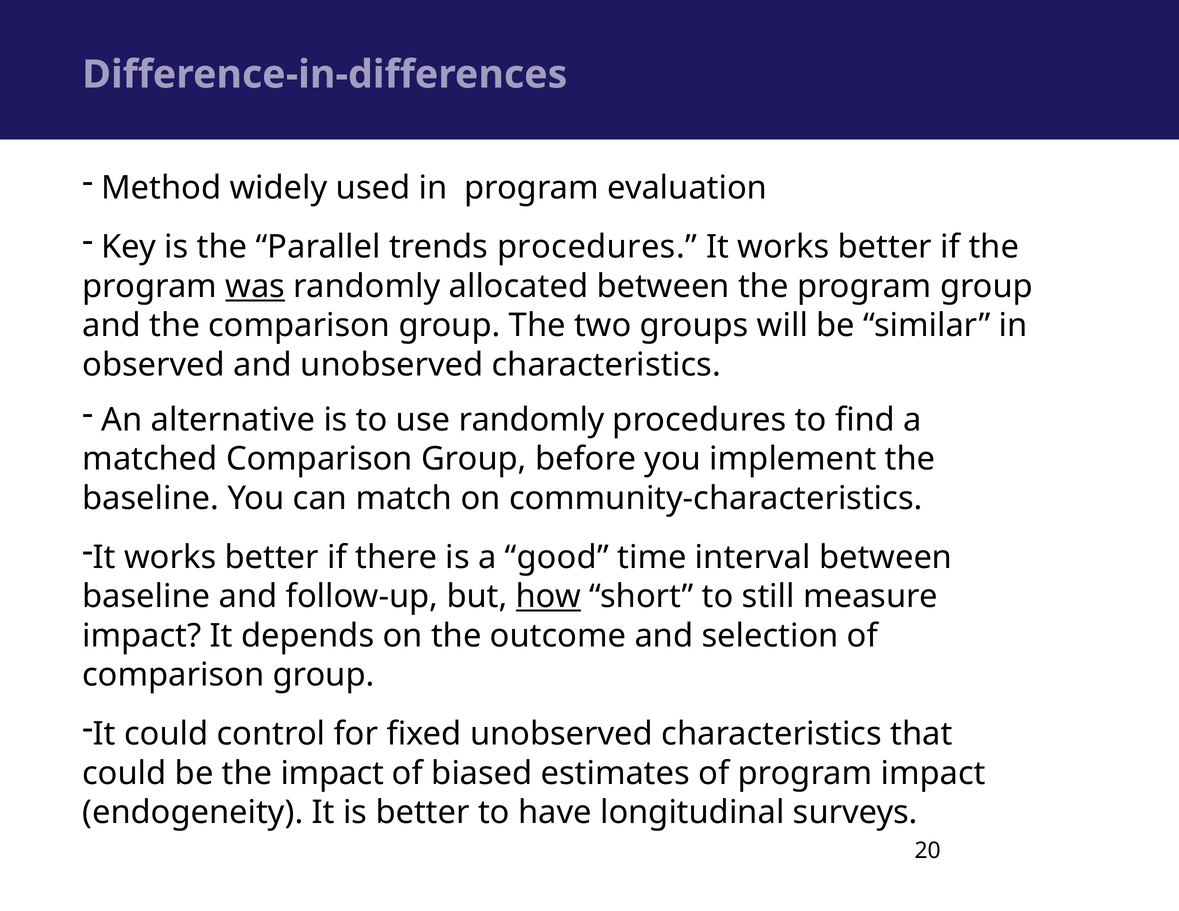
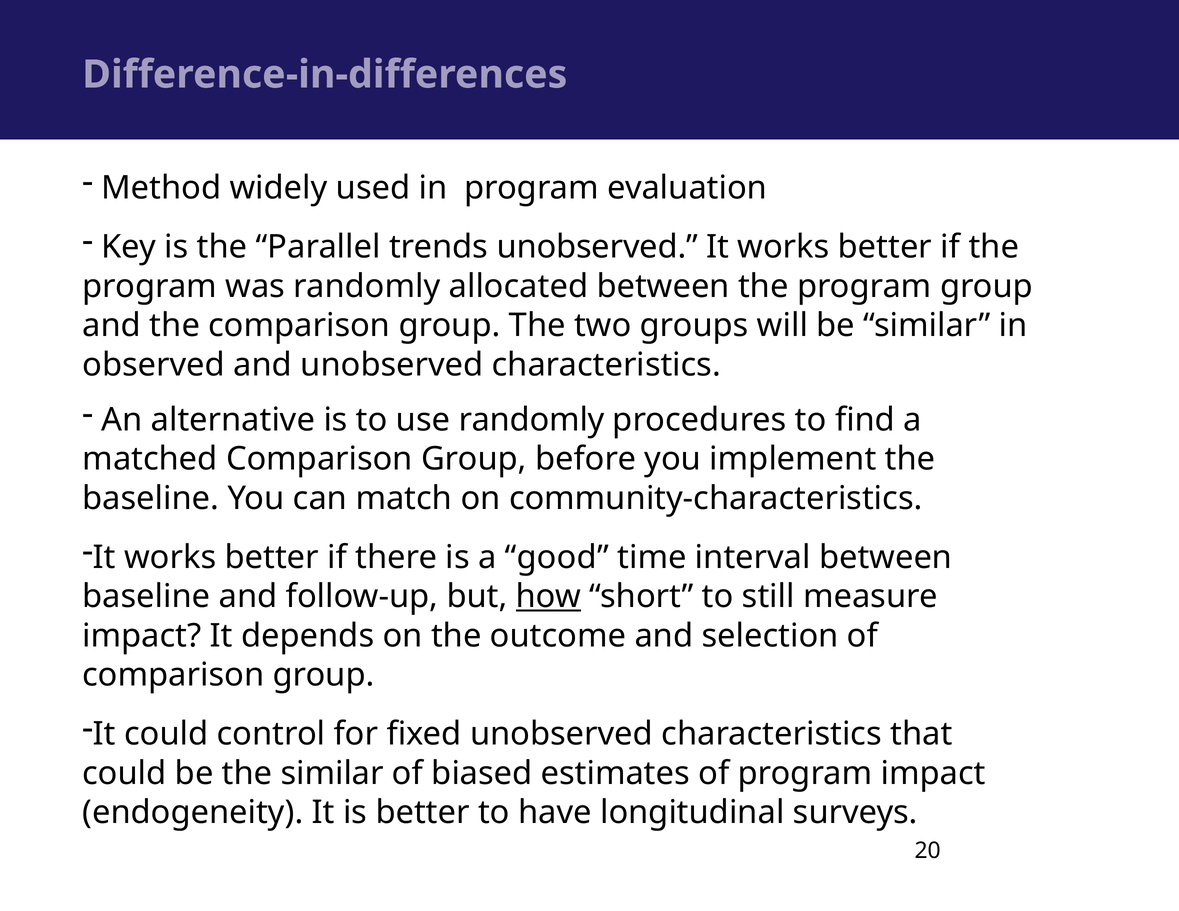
trends procedures: procedures -> unobserved
was underline: present -> none
the impact: impact -> similar
